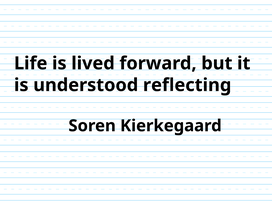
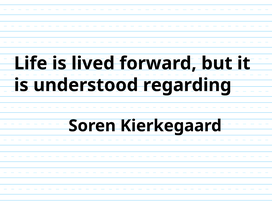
reflecting: reflecting -> regarding
